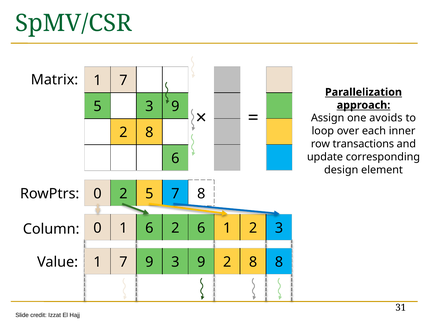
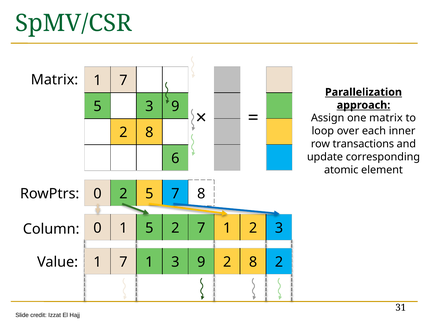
one avoids: avoids -> matrix
design: design -> atomic
1 6: 6 -> 5
2 6: 6 -> 7
1 7 9: 9 -> 1
8 8: 8 -> 2
